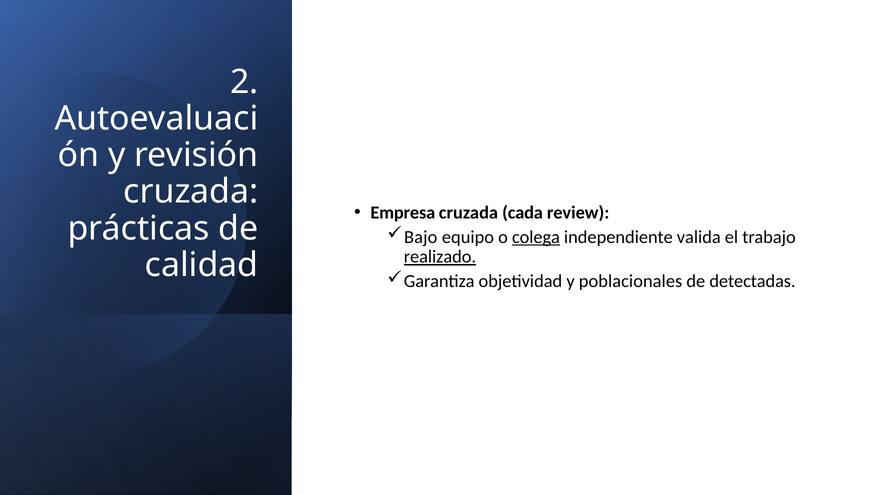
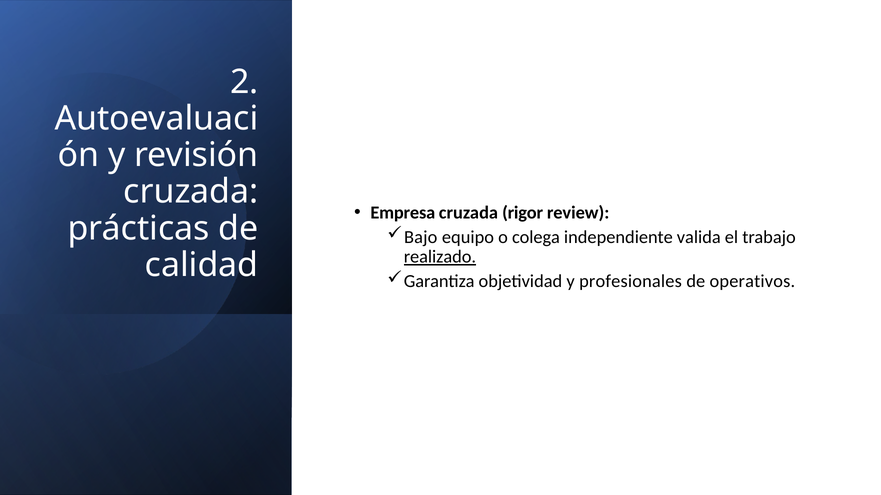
cada: cada -> rigor
colega underline: present -> none
poblacionales: poblacionales -> profesionales
detectadas: detectadas -> operativos
